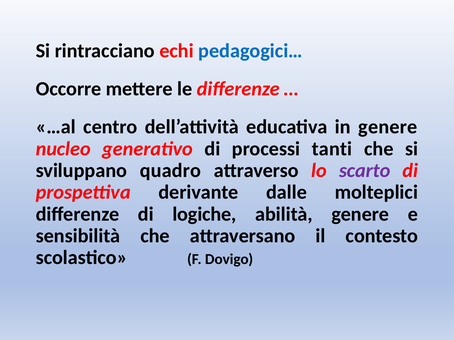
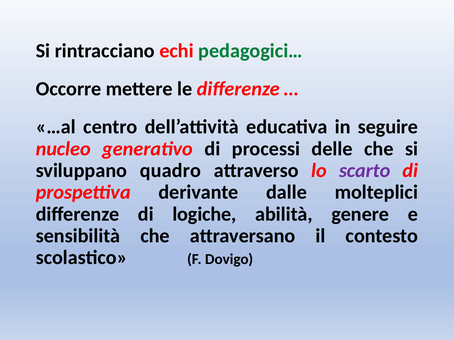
pedagogici… colour: blue -> green
in genere: genere -> seguire
tanti: tanti -> delle
